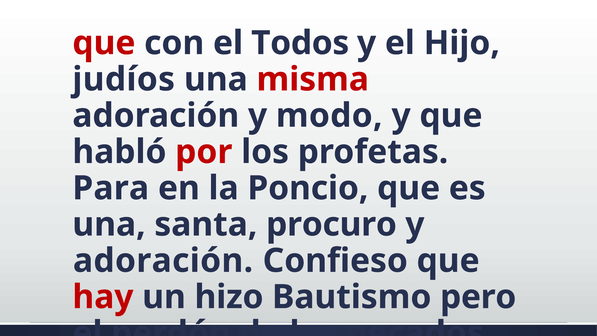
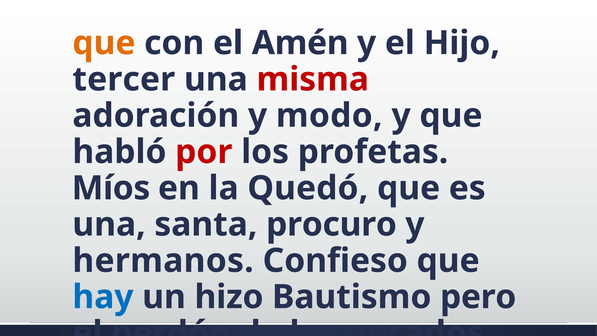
que at (104, 43) colour: red -> orange
Todos: Todos -> Amén
judíos: judíos -> tercer
Para: Para -> Míos
Poncio: Poncio -> Quedó
adoración at (163, 261): adoración -> hermanos
hay colour: red -> blue
